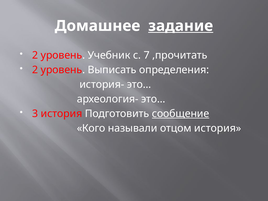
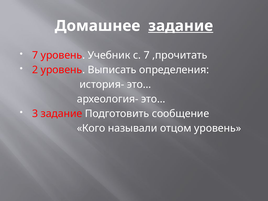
2 at (35, 55): 2 -> 7
3 история: история -> задание
сообщение underline: present -> none
отцом история: история -> уровень
